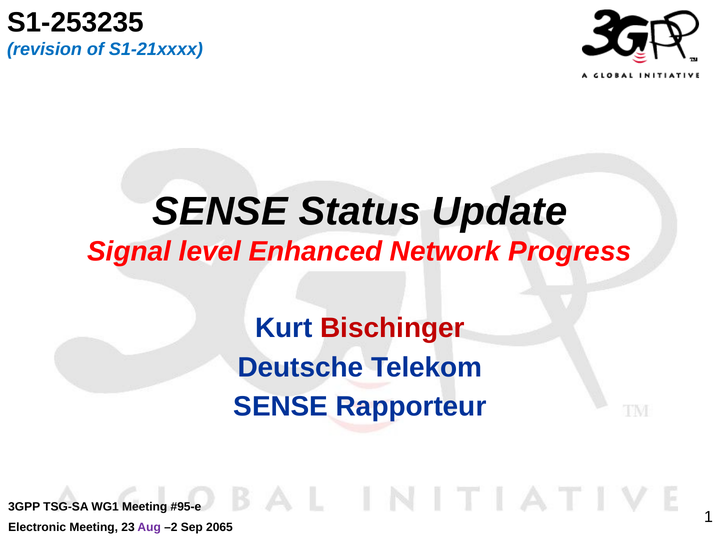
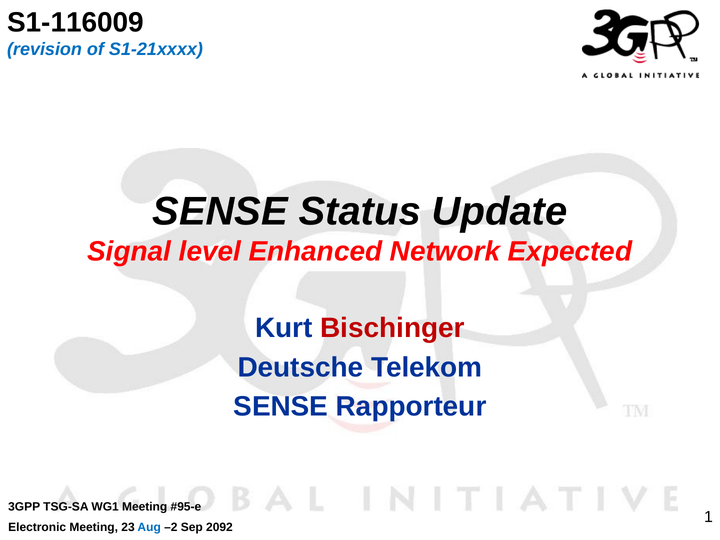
S1-253235: S1-253235 -> S1-116009
Progress: Progress -> Expected
Aug colour: purple -> blue
2065: 2065 -> 2092
